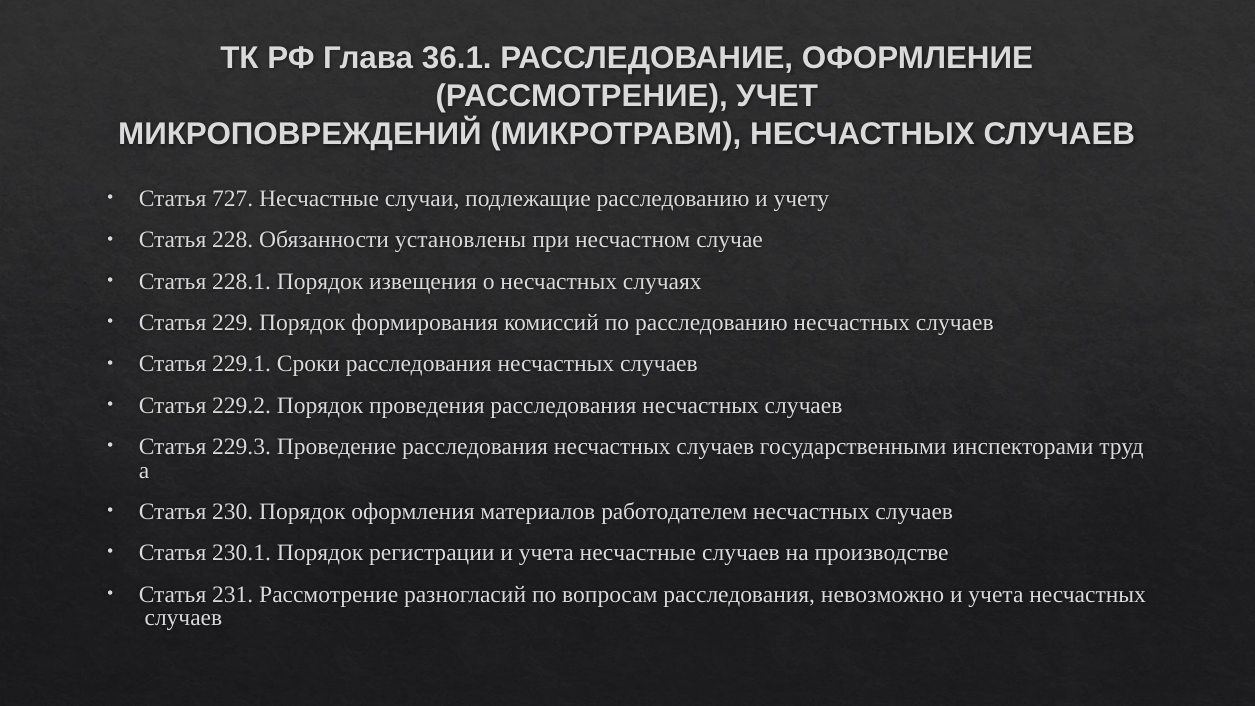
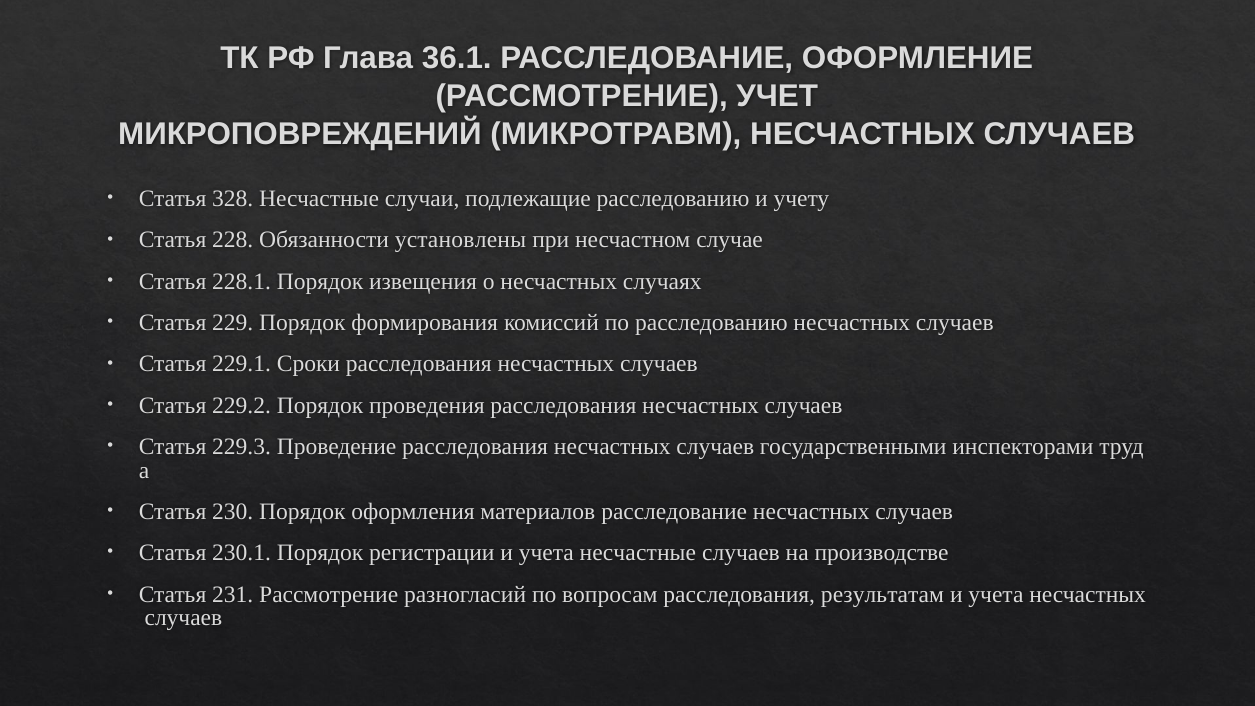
727: 727 -> 328
материалов работодателем: работодателем -> расследование
невозможно: невозможно -> результатам
